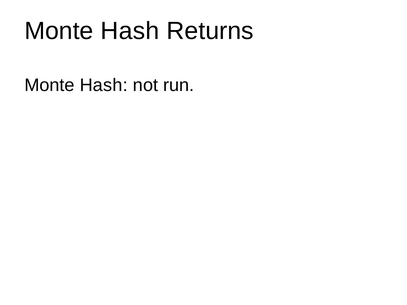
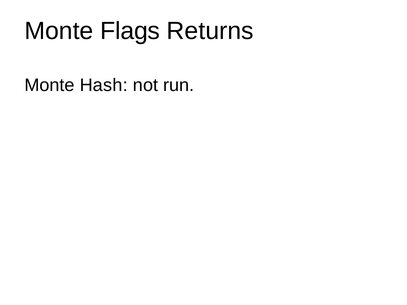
Hash at (130, 31): Hash -> Flags
